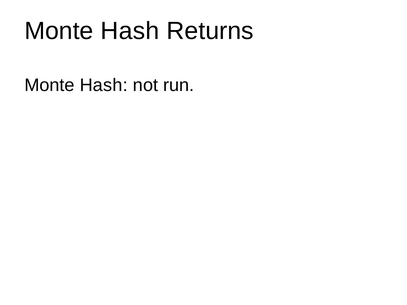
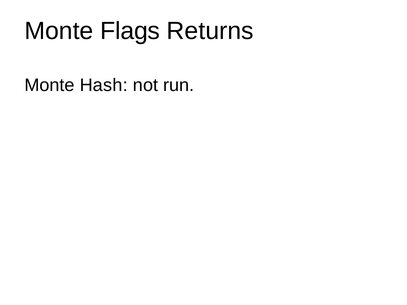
Hash at (130, 31): Hash -> Flags
